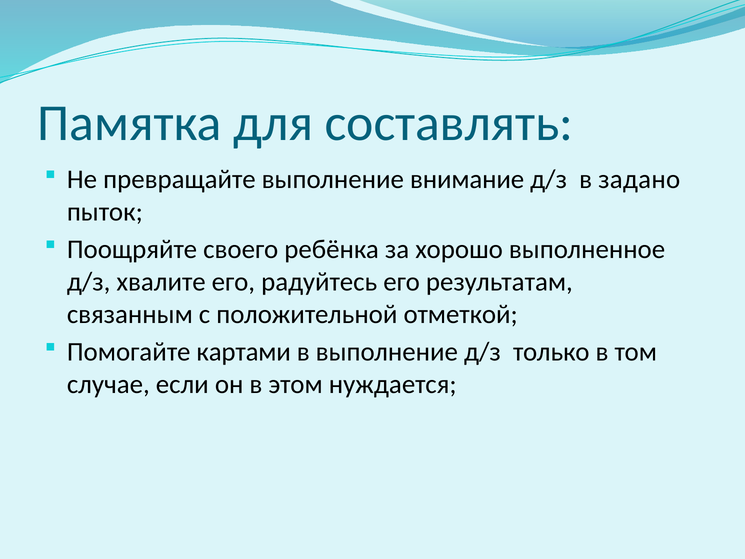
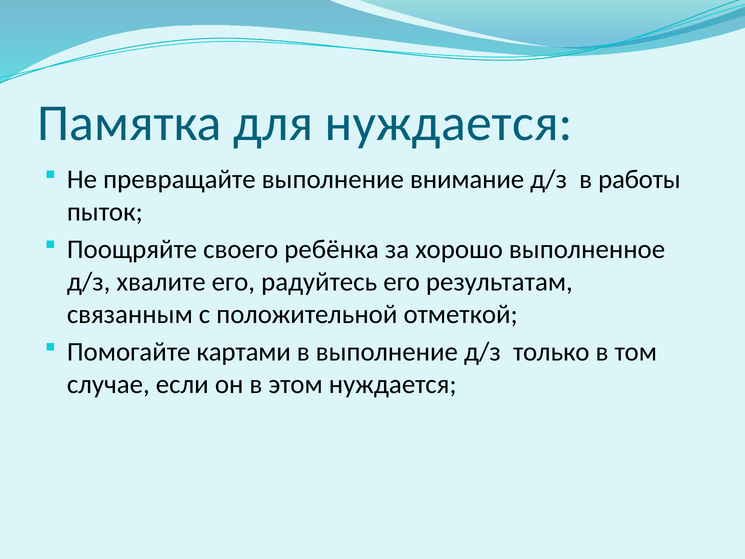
для составлять: составлять -> нуждается
задано: задано -> работы
